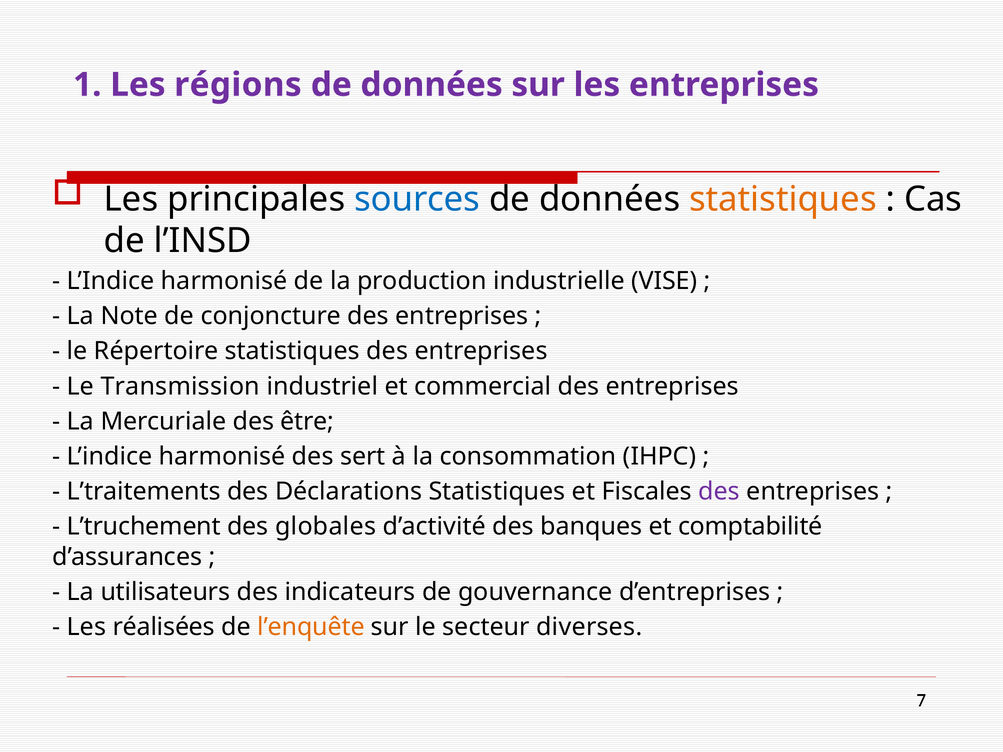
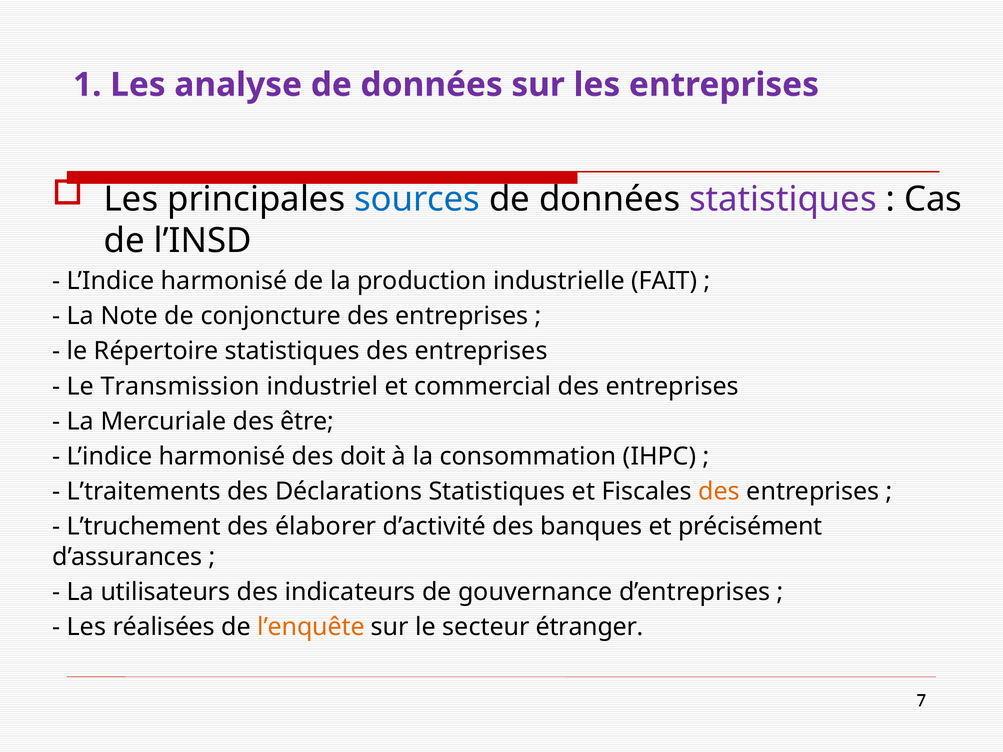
régions: régions -> analyse
statistiques at (783, 199) colour: orange -> purple
VISE: VISE -> FAIT
sert: sert -> doit
des at (719, 492) colour: purple -> orange
globales: globales -> élaborer
comptabilité: comptabilité -> précisément
diverses: diverses -> étranger
